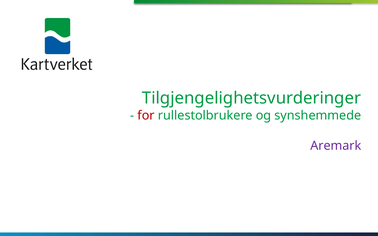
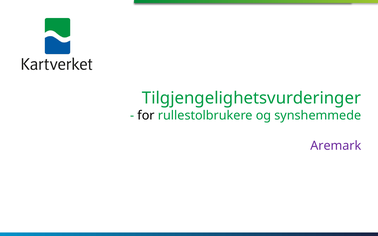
for colour: red -> black
